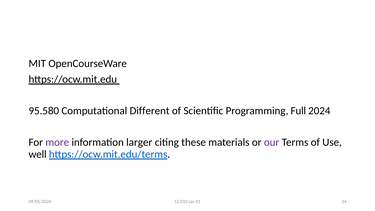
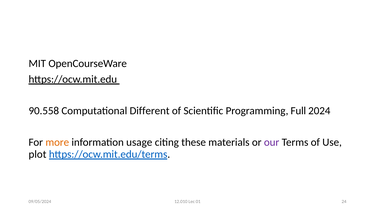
95.580: 95.580 -> 90.558
more colour: purple -> orange
larger: larger -> usage
well: well -> plot
